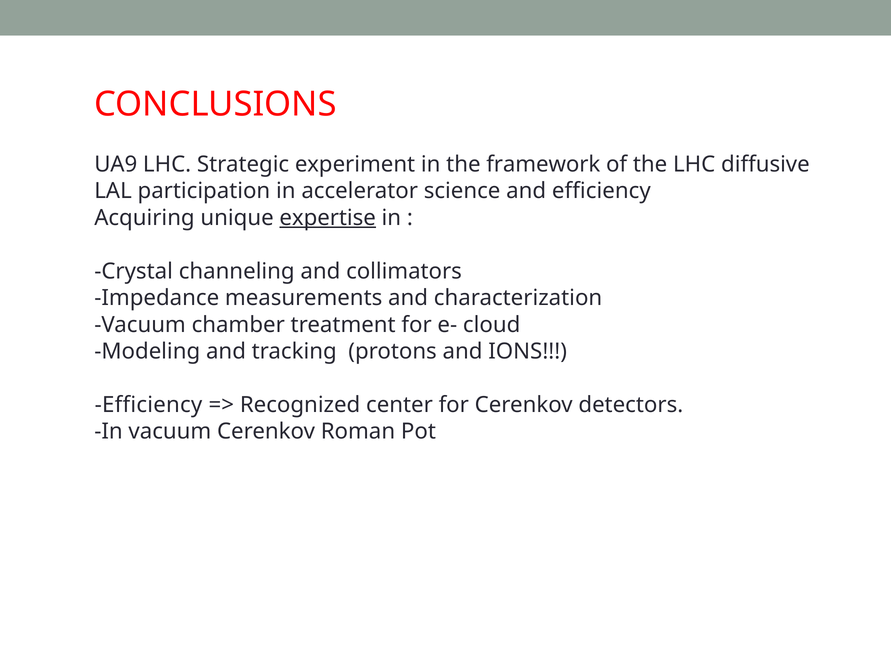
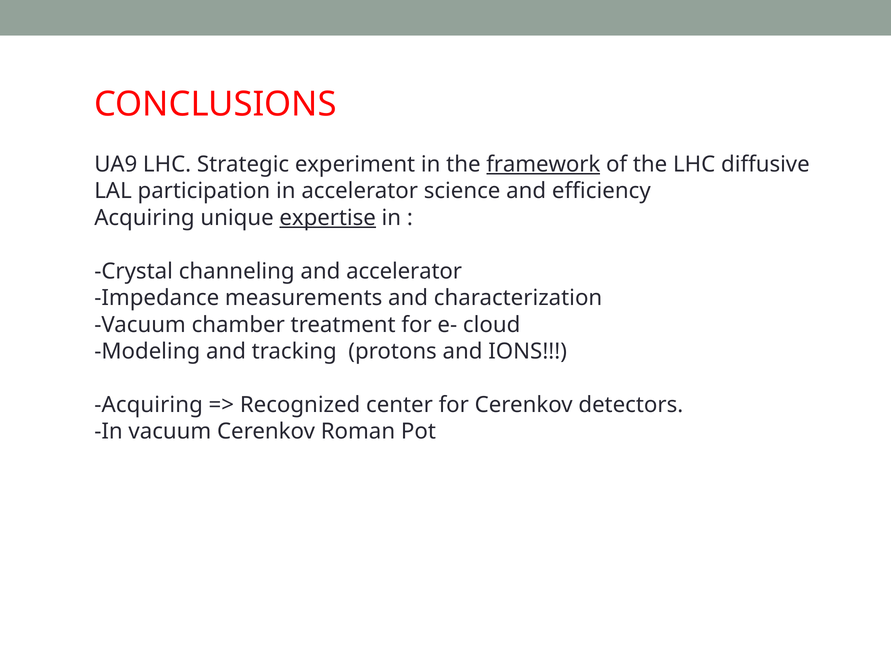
framework underline: none -> present
and collimators: collimators -> accelerator
Efficiency at (148, 405): Efficiency -> Acquiring
